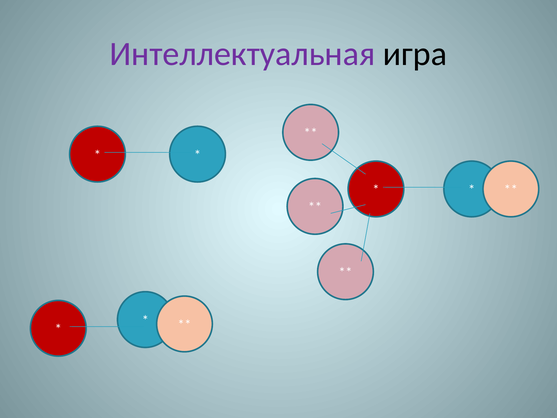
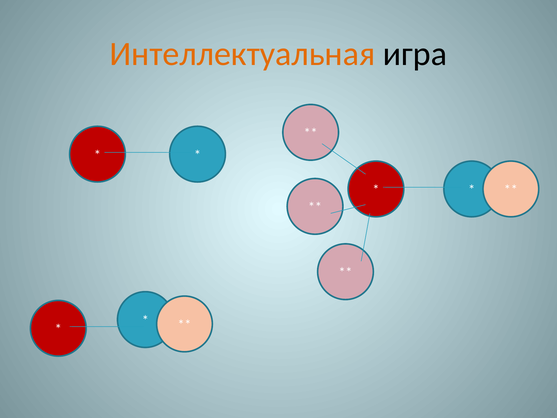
Интеллектуальная colour: purple -> orange
